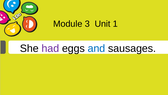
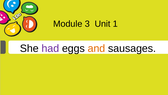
and colour: blue -> orange
